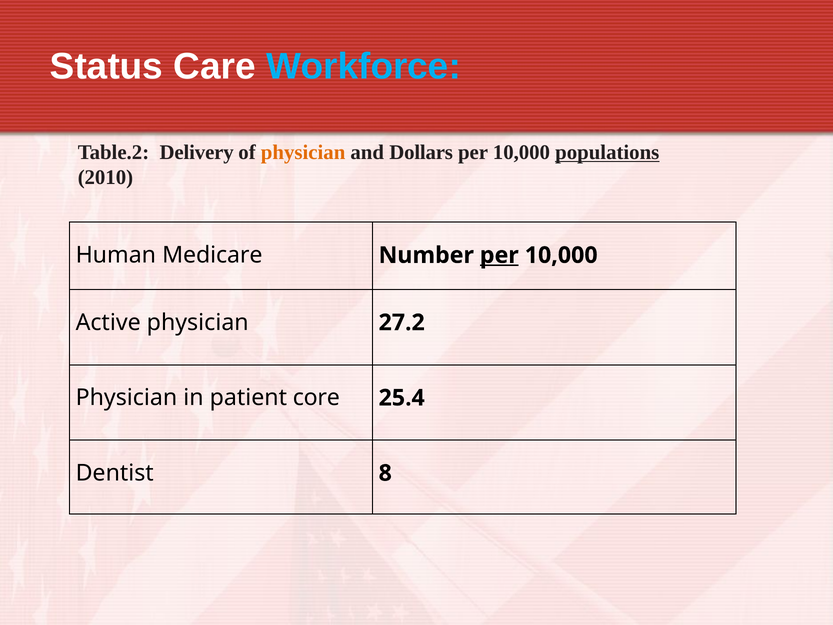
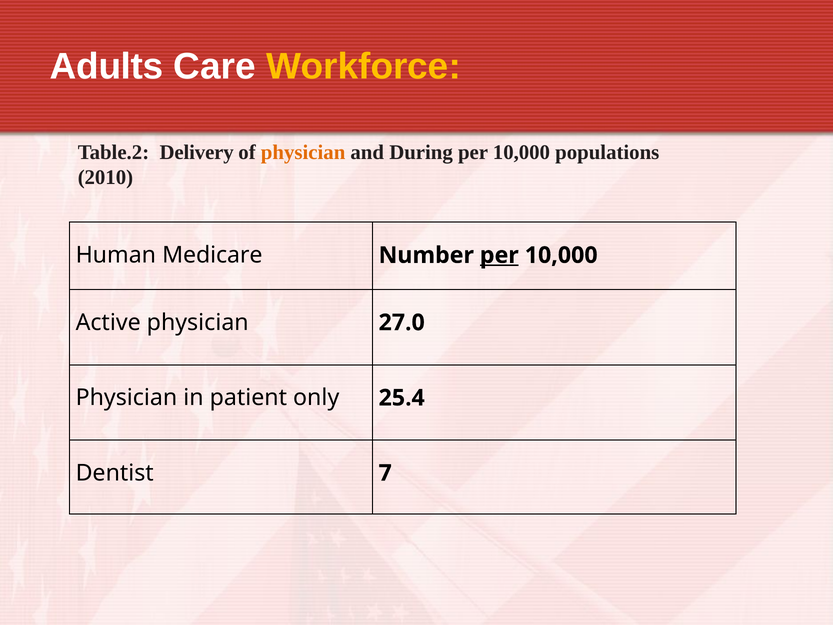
Status: Status -> Adults
Workforce colour: light blue -> yellow
Dollars: Dollars -> During
populations underline: present -> none
27.2: 27.2 -> 27.0
core: core -> only
8: 8 -> 7
